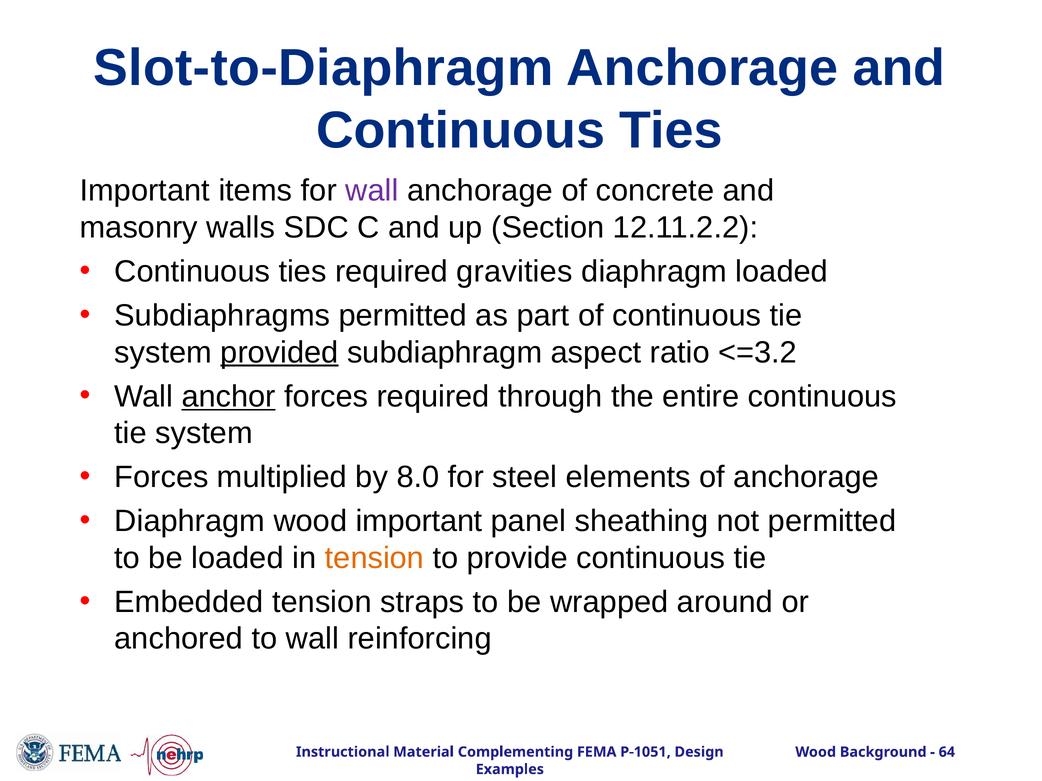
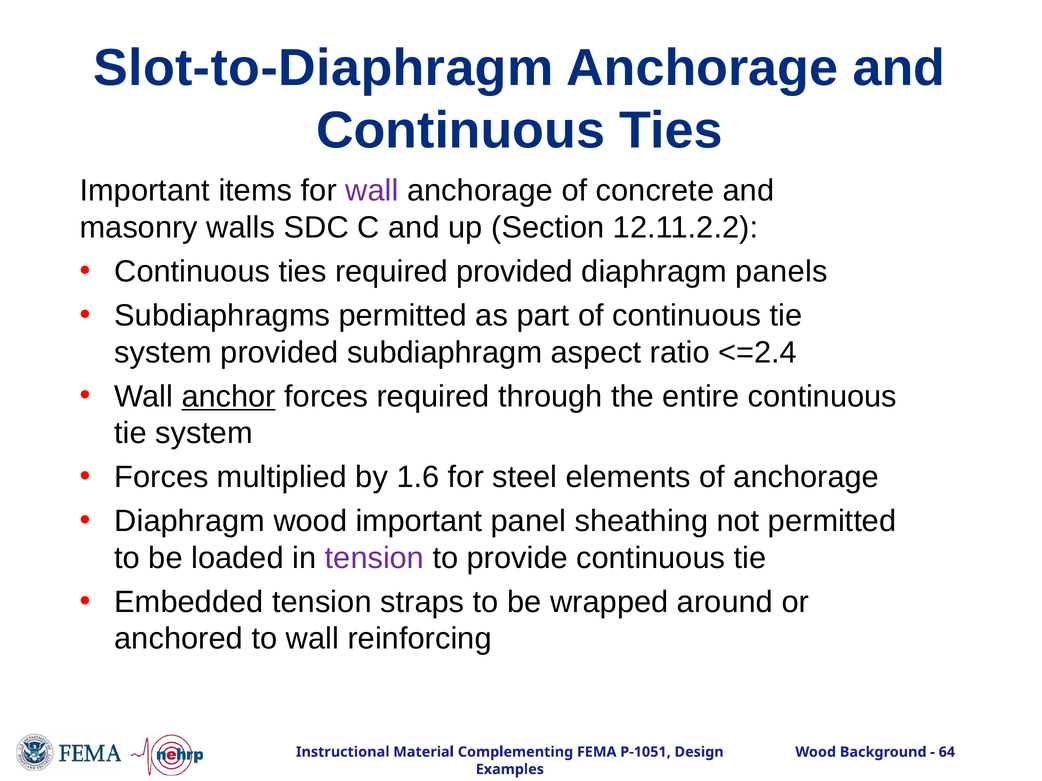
required gravities: gravities -> provided
diaphragm loaded: loaded -> panels
provided at (279, 353) underline: present -> none
<=3.2: <=3.2 -> <=2.4
8.0: 8.0 -> 1.6
tension at (374, 558) colour: orange -> purple
